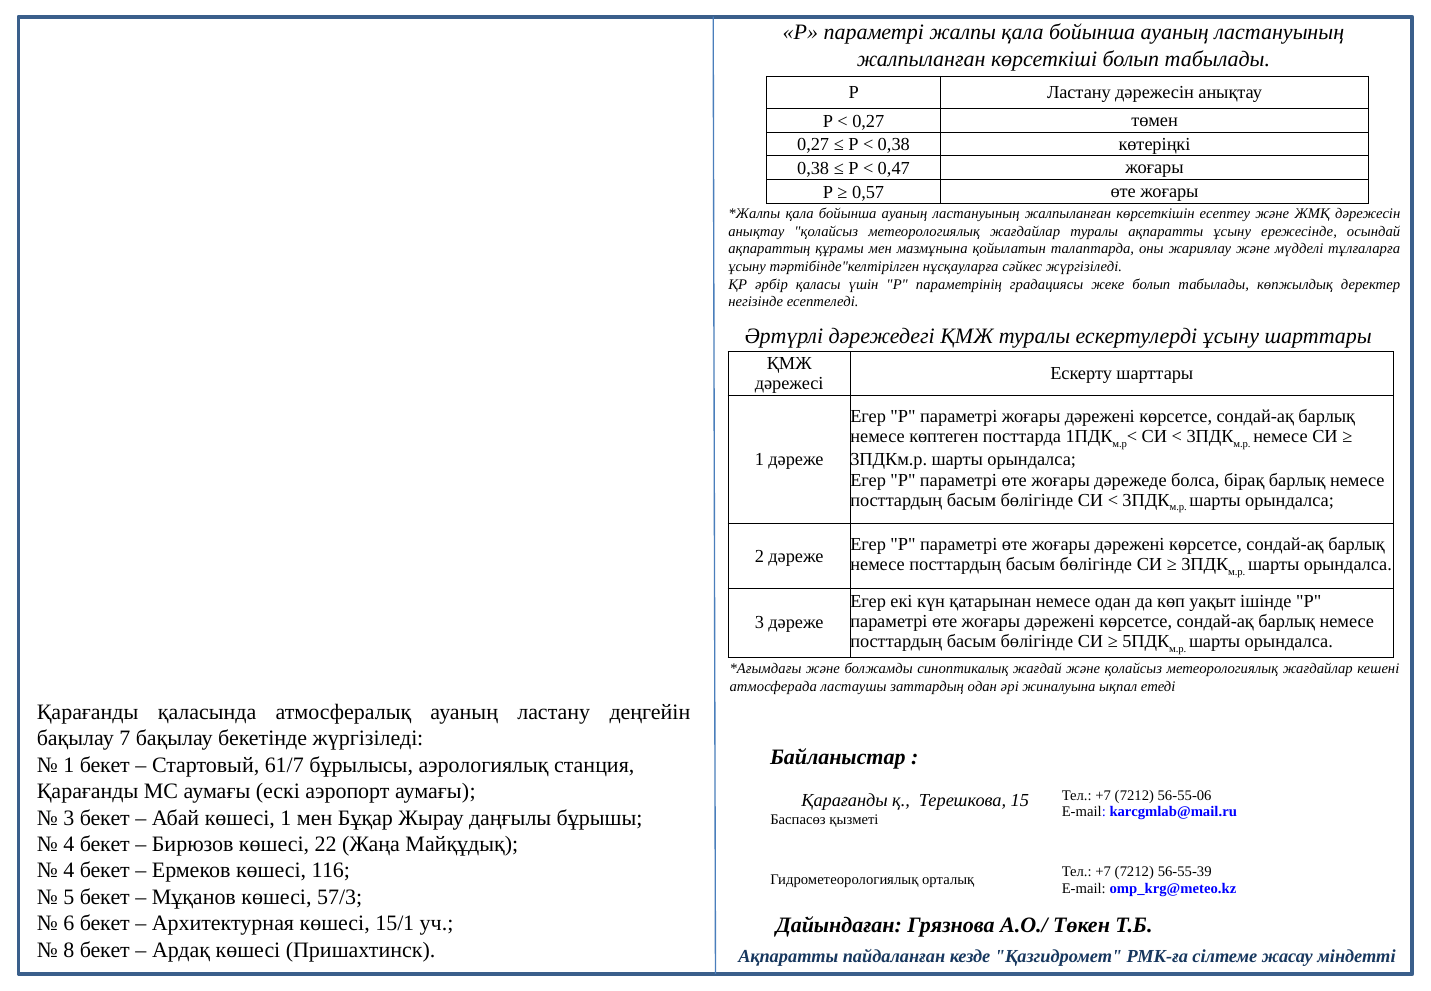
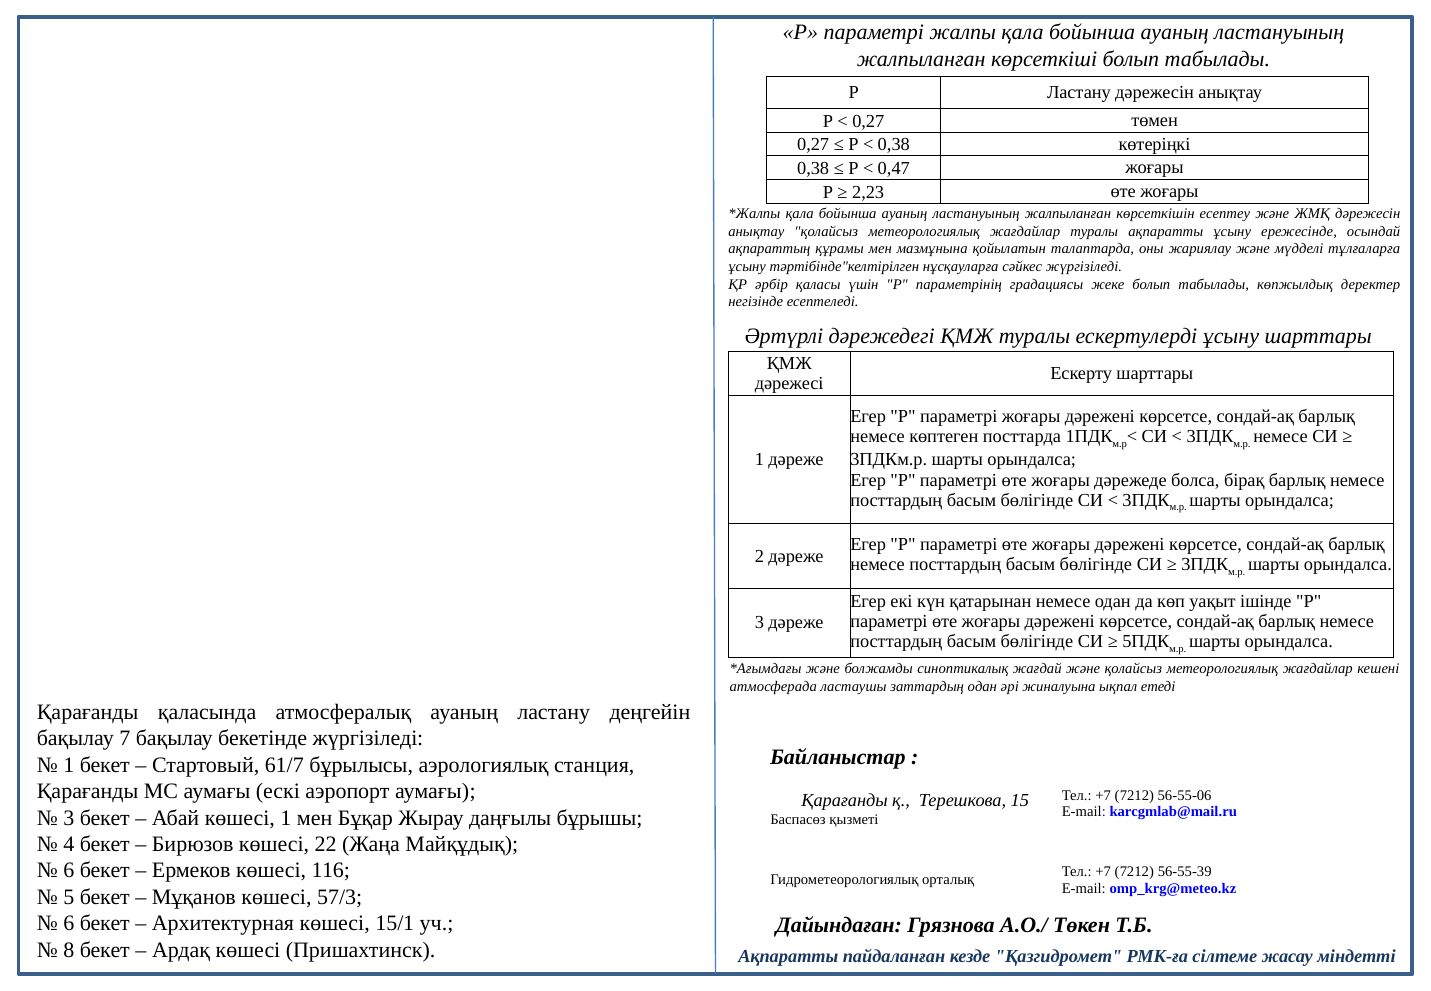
0,57: 0,57 -> 2,23
4 at (69, 870): 4 -> 6
